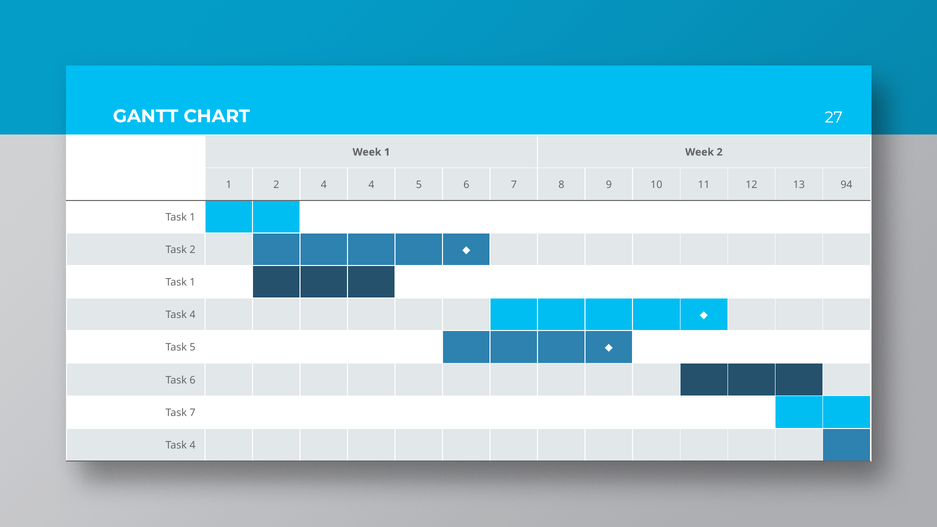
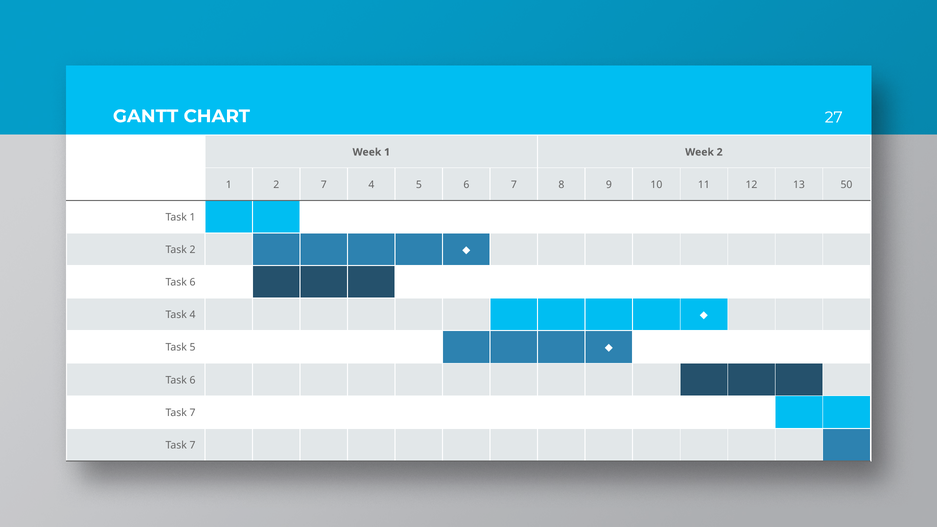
2 4: 4 -> 7
94: 94 -> 50
1 at (193, 282): 1 -> 6
4 at (193, 445): 4 -> 7
